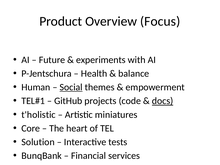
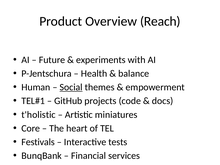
Focus: Focus -> Reach
docs underline: present -> none
Solution: Solution -> Festivals
